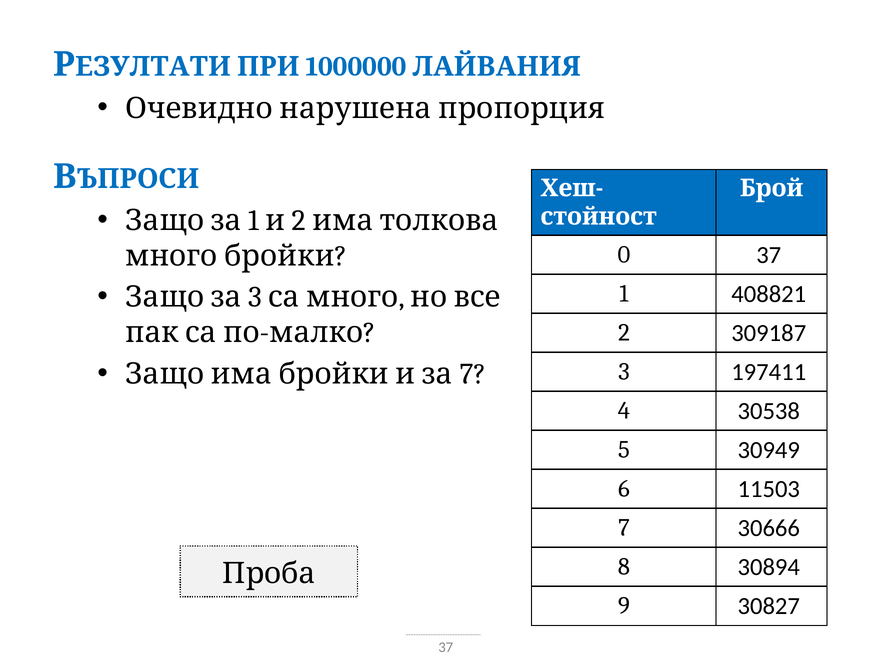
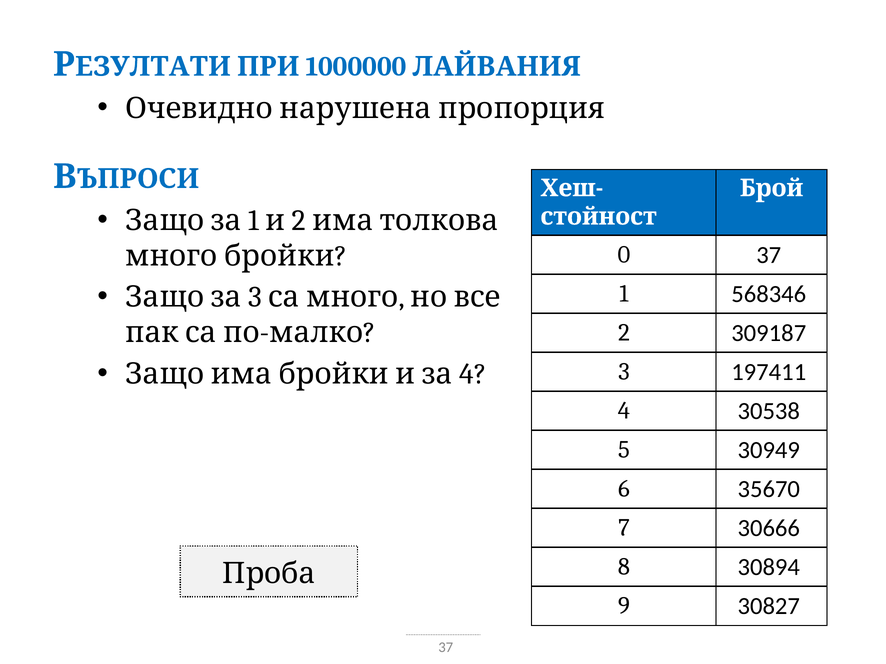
408821: 408821 -> 568346
7 at (473, 374): 7 -> 4
11503: 11503 -> 35670
